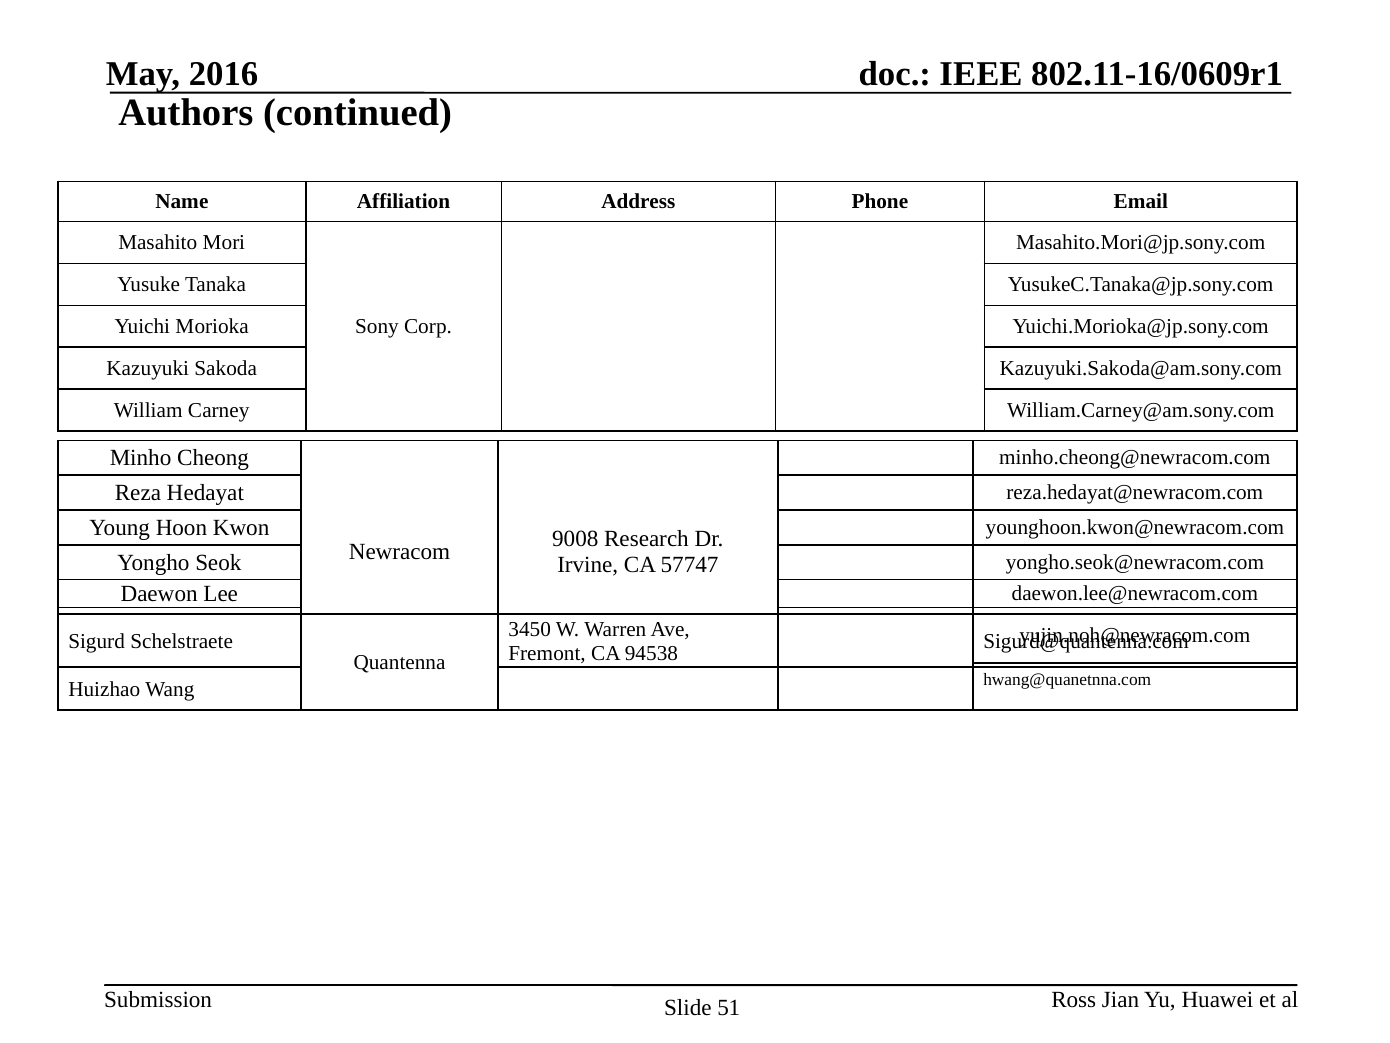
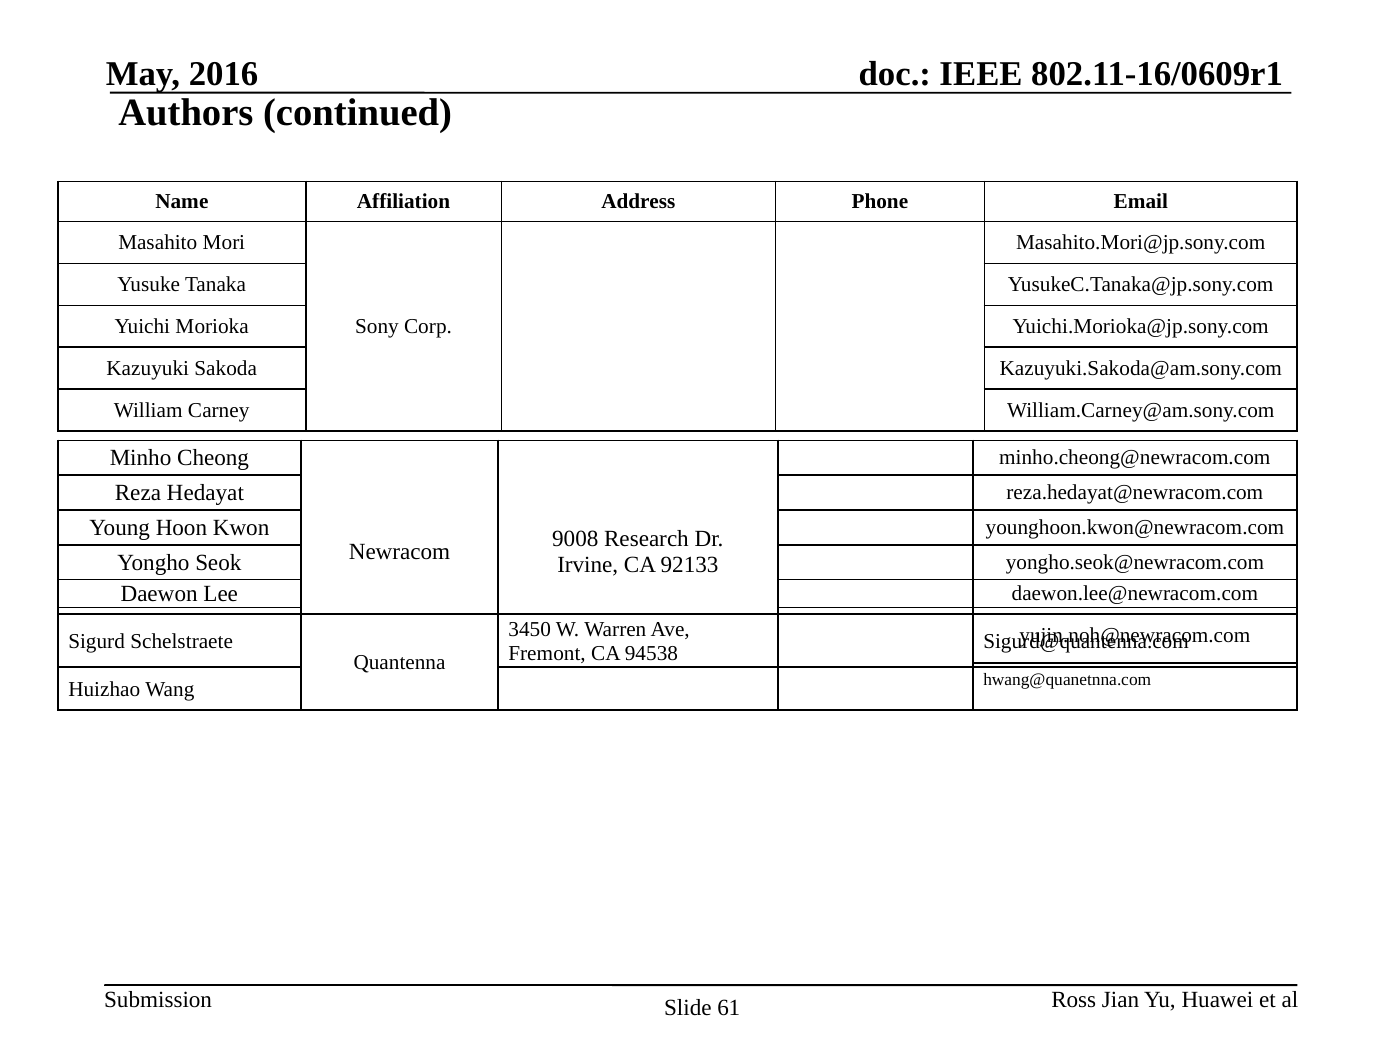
57747: 57747 -> 92133
51: 51 -> 61
